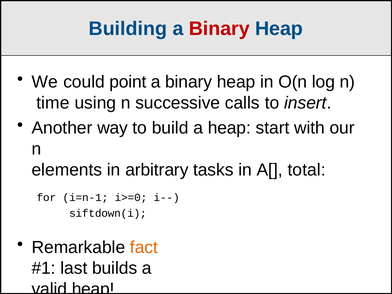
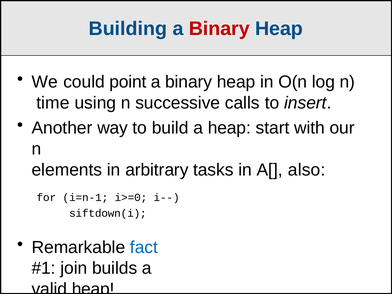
total: total -> also
fact at (144, 247) colour: orange -> blue
last: last -> join
